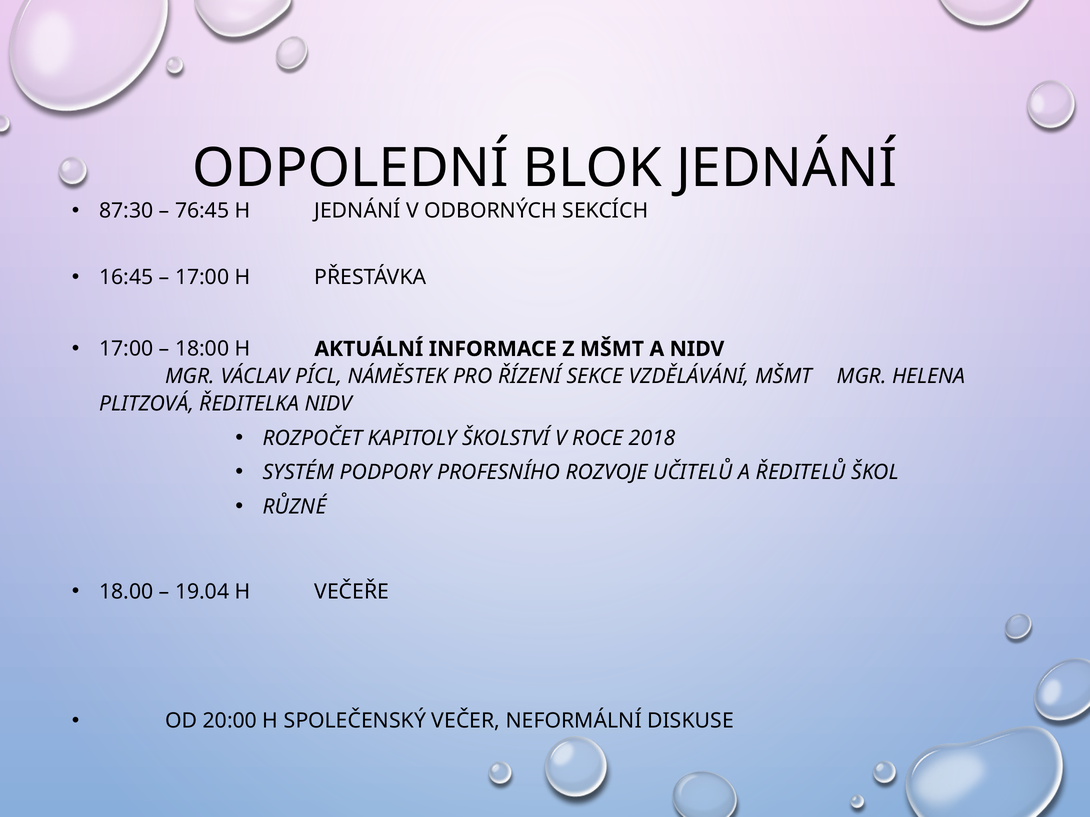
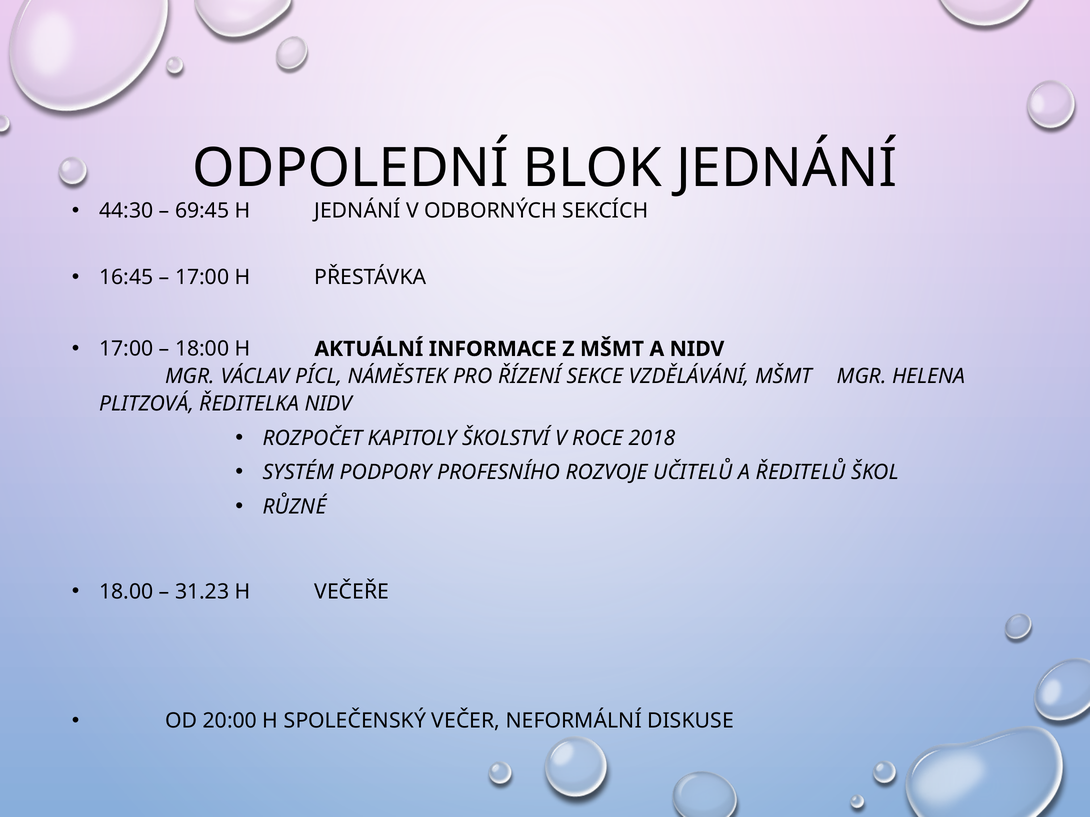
87:30: 87:30 -> 44:30
76:45: 76:45 -> 69:45
19.04: 19.04 -> 31.23
